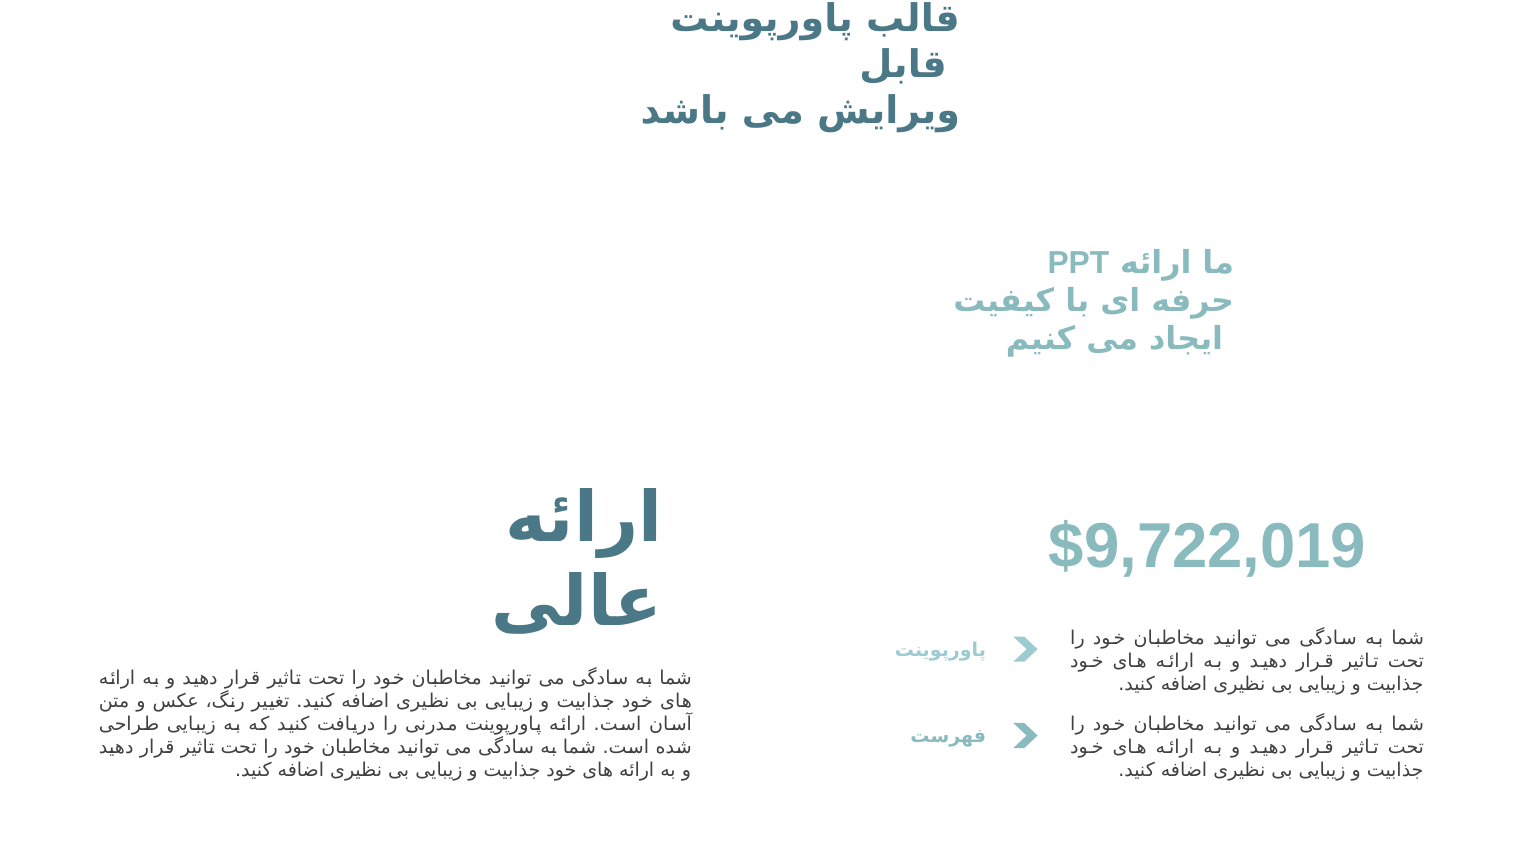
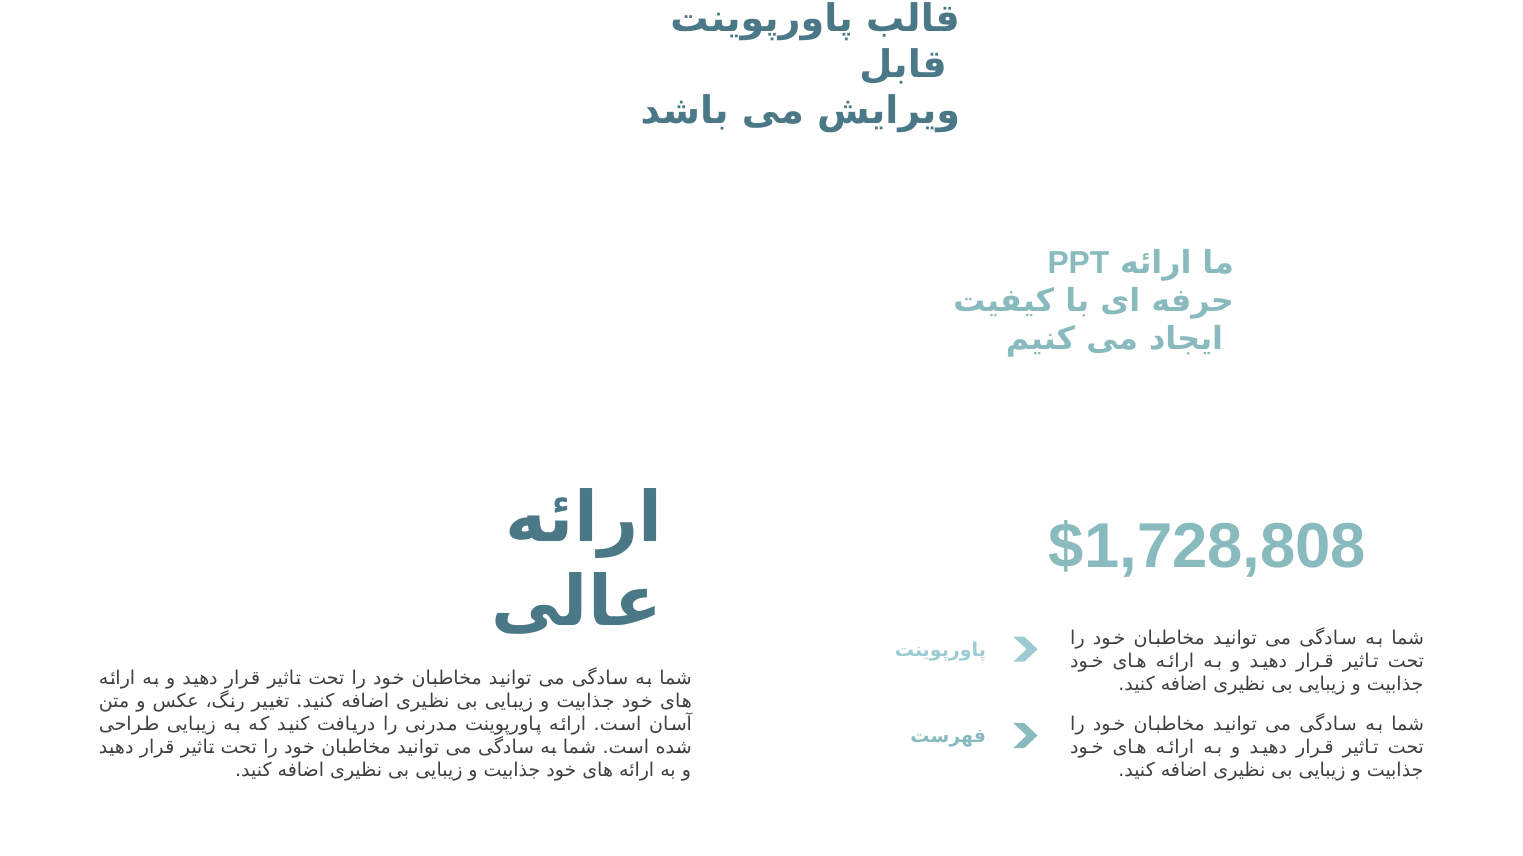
$9,722,019: $9,722,019 -> $1,728,808
